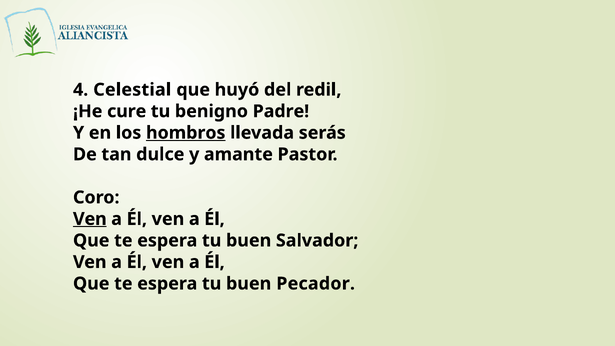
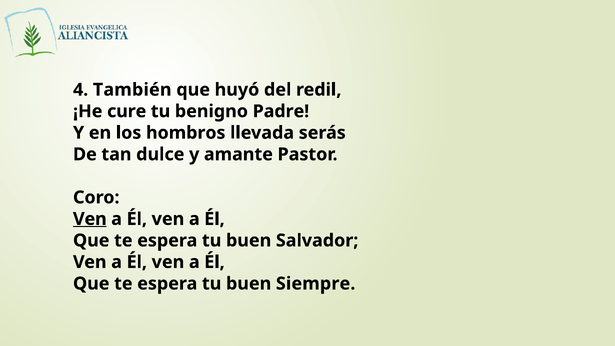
Celestial: Celestial -> También
hombros underline: present -> none
Pecador: Pecador -> Siempre
